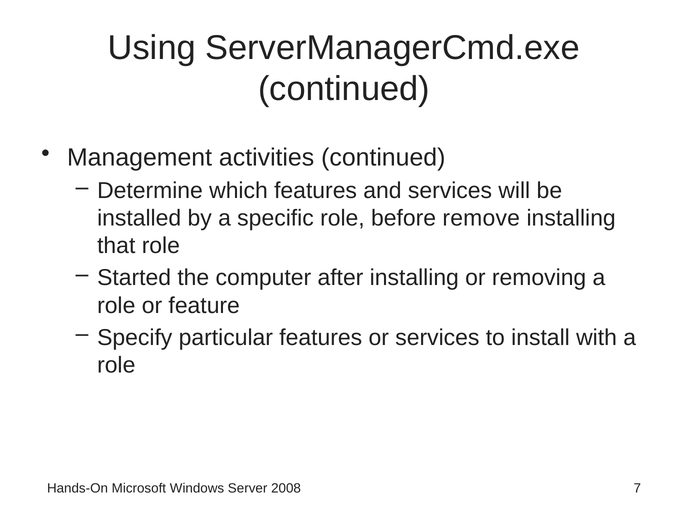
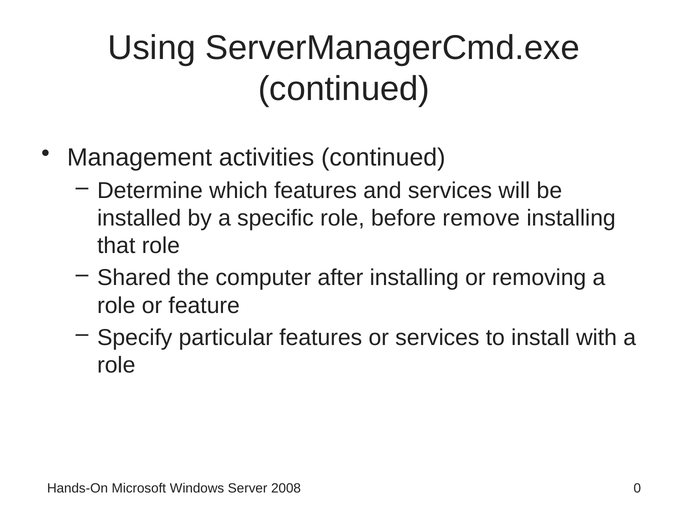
Started: Started -> Shared
7: 7 -> 0
